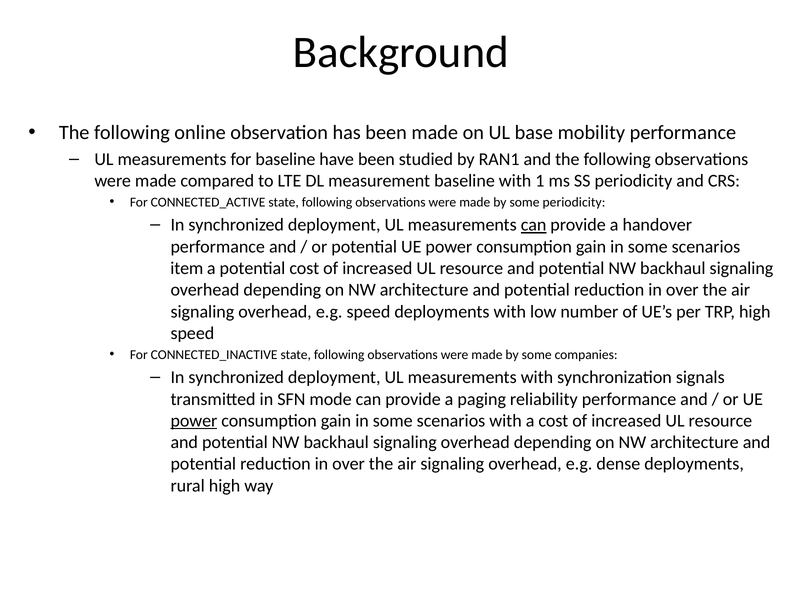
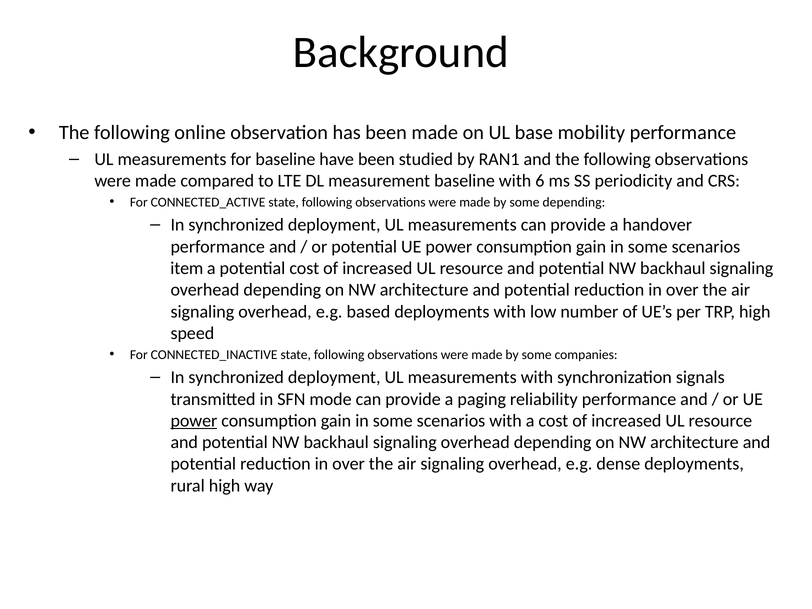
1: 1 -> 6
some periodicity: periodicity -> depending
can at (534, 225) underline: present -> none
e.g speed: speed -> based
